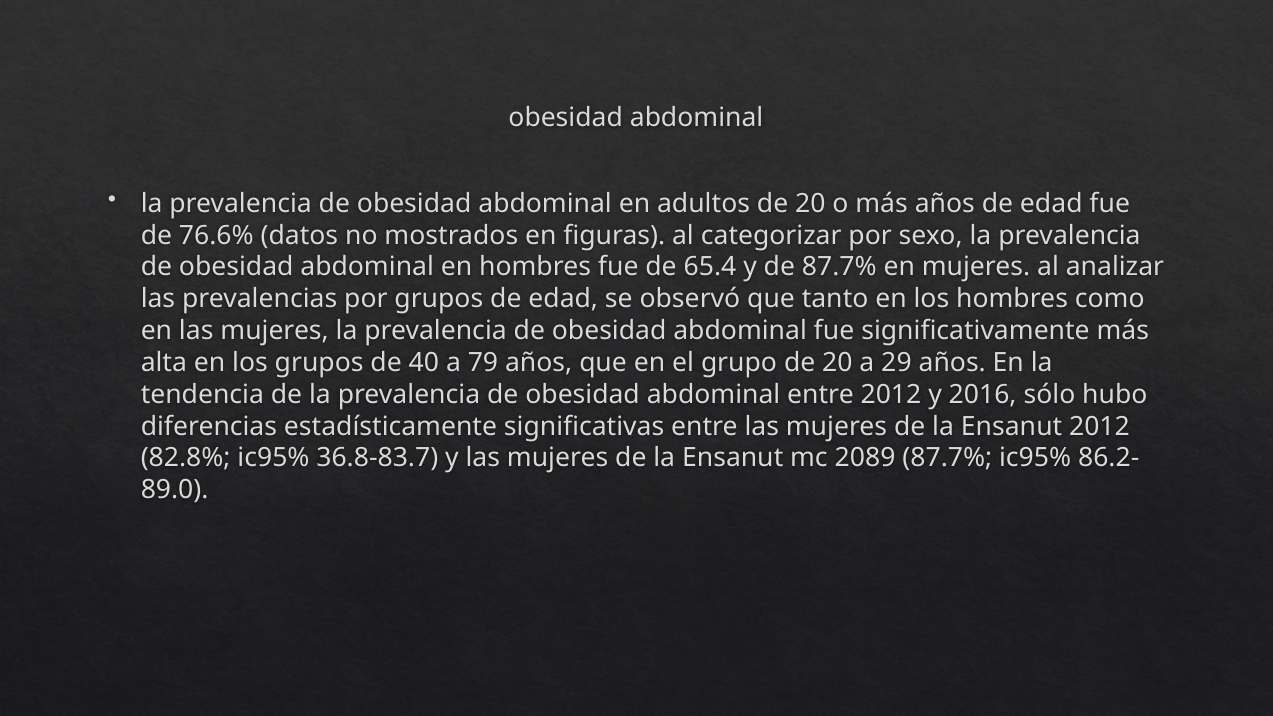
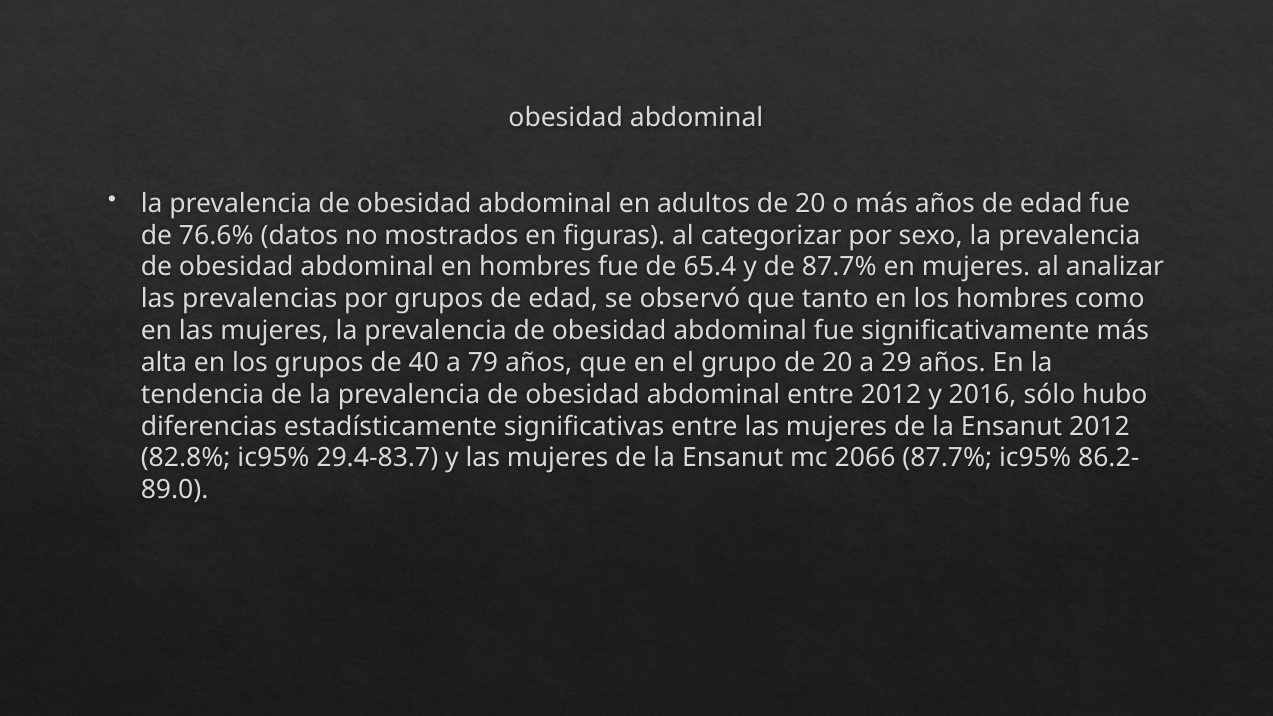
36.8-83.7: 36.8-83.7 -> 29.4-83.7
2089: 2089 -> 2066
